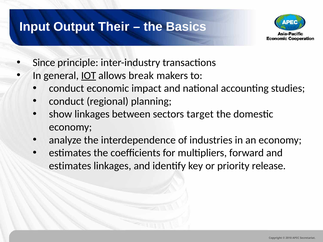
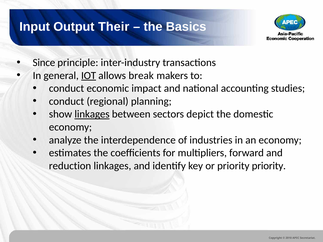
linkages at (92, 114) underline: none -> present
target: target -> depict
estimates at (70, 166): estimates -> reduction
priority release: release -> priority
